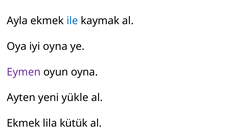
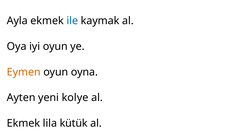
iyi oyna: oyna -> oyun
Eymen colour: purple -> orange
yükle: yükle -> kolye
